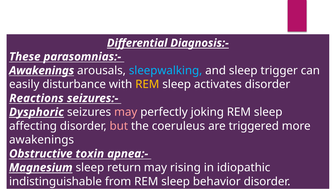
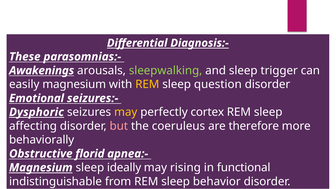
sleepwalking colour: light blue -> light green
easily disturbance: disturbance -> magnesium
activates: activates -> question
Reactions: Reactions -> Emotional
may at (126, 112) colour: pink -> yellow
joking: joking -> cortex
triggered: triggered -> therefore
awakenings at (42, 140): awakenings -> behaviorally
toxin: toxin -> florid
return: return -> ideally
idiopathic: idiopathic -> functional
